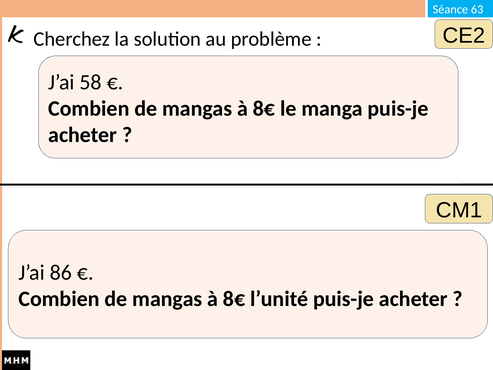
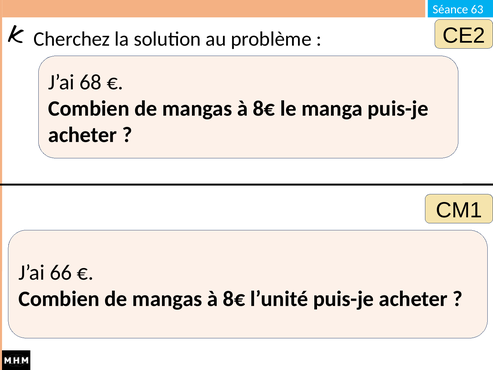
58: 58 -> 68
86: 86 -> 66
